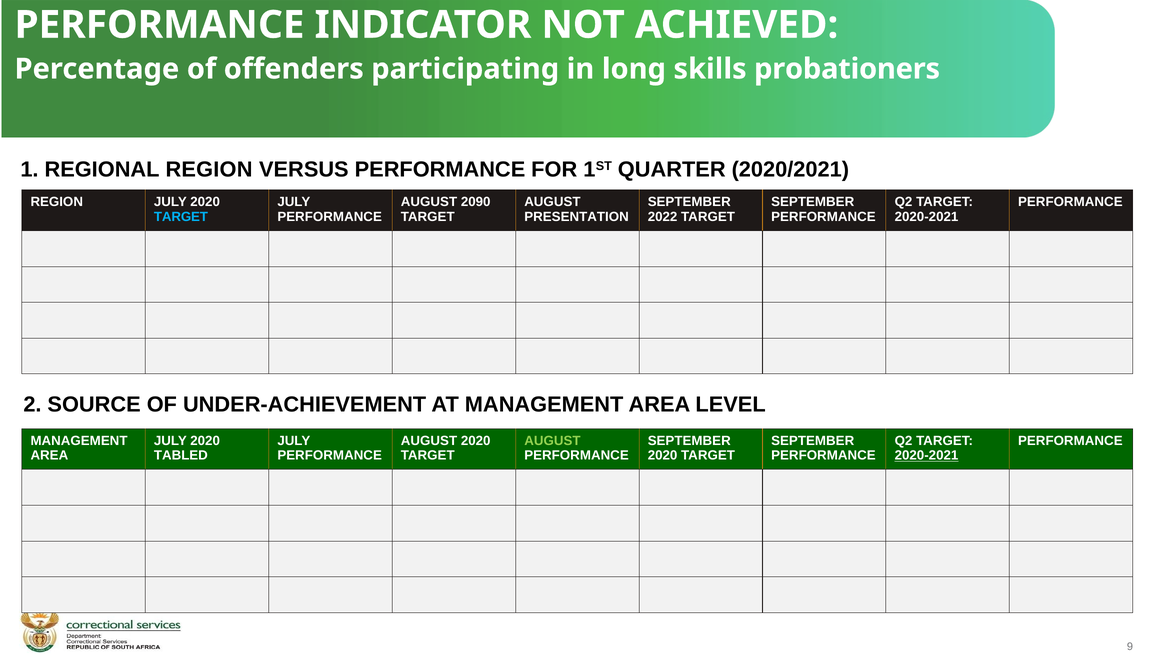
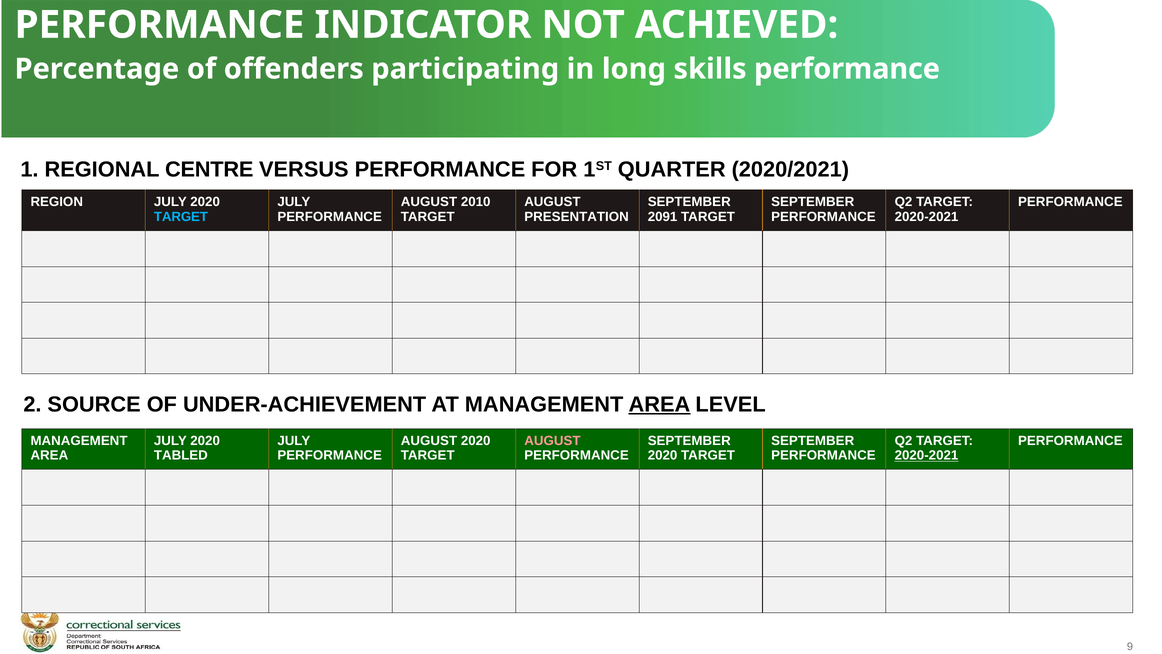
skills probationers: probationers -> performance
REGIONAL REGION: REGION -> CENTRE
2090: 2090 -> 2010
2022: 2022 -> 2091
AREA at (659, 404) underline: none -> present
AUGUST at (552, 440) colour: light green -> pink
